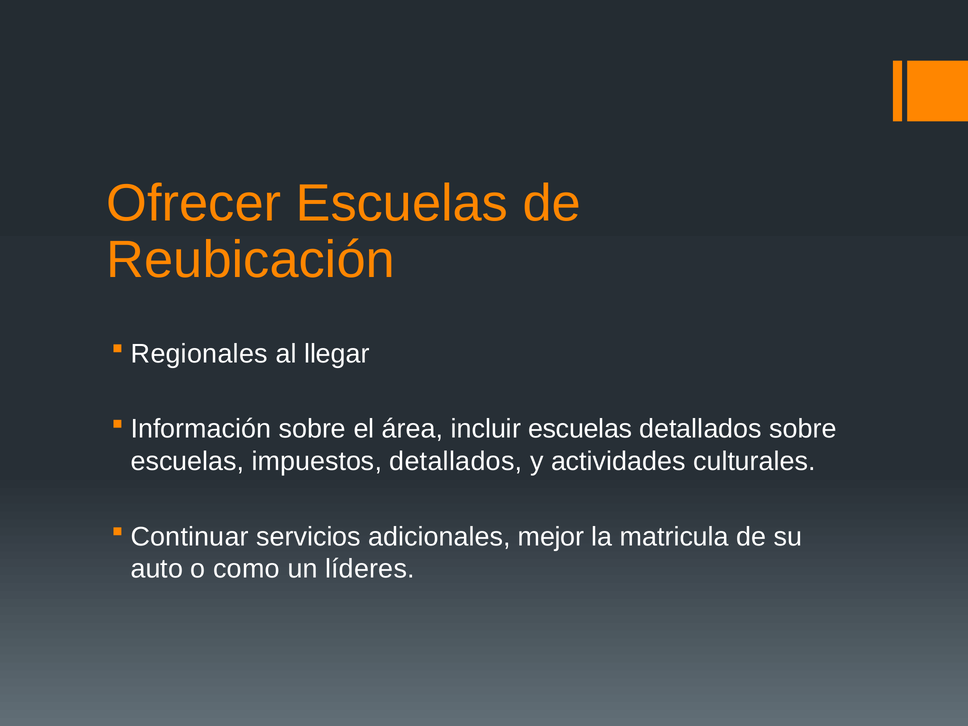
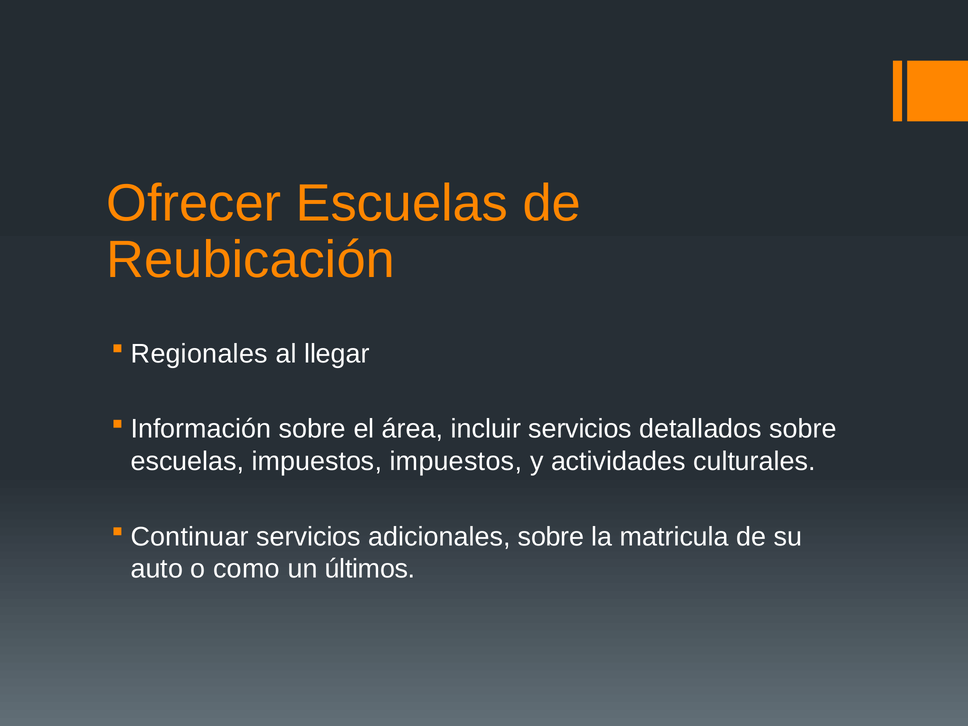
incluir escuelas: escuelas -> servicios
impuestos detallados: detallados -> impuestos
adicionales mejor: mejor -> sobre
líderes: líderes -> últimos
